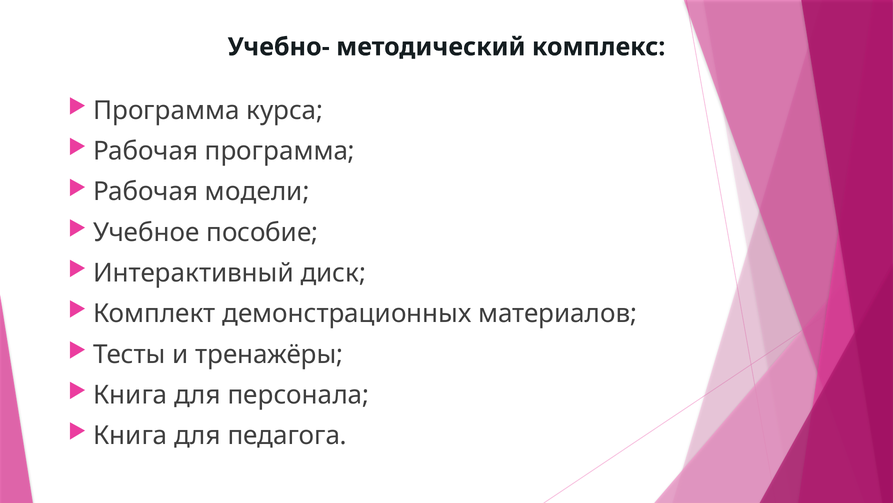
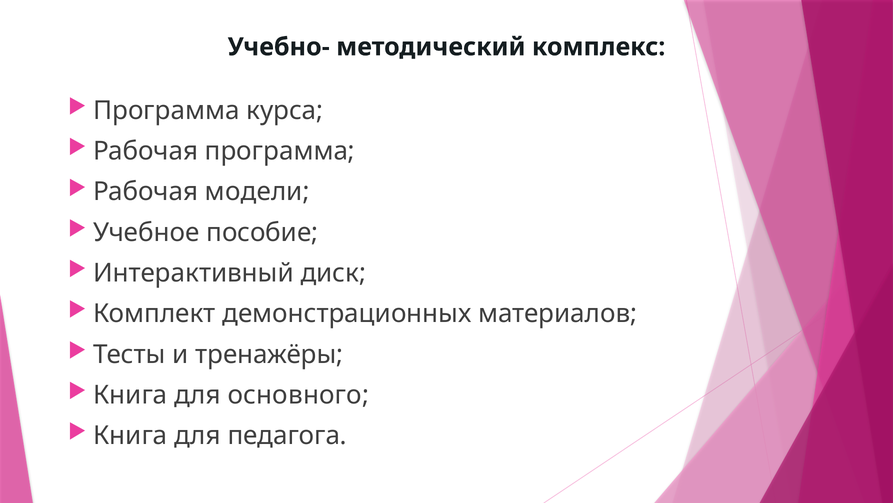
персонала: персонала -> основного
